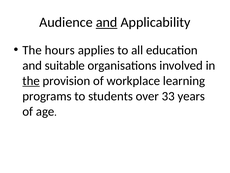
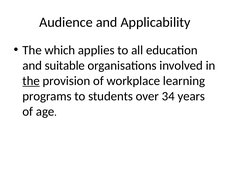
and at (107, 22) underline: present -> none
hours: hours -> which
33: 33 -> 34
